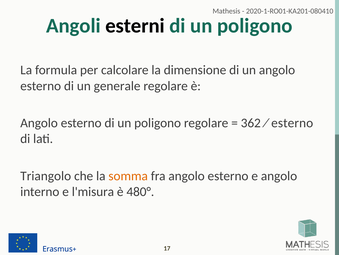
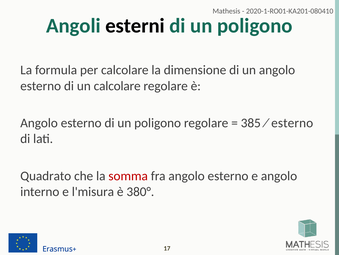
un generale: generale -> calcolare
362: 362 -> 385
Triangolo: Triangolo -> Quadrato
somma colour: orange -> red
480°: 480° -> 380°
